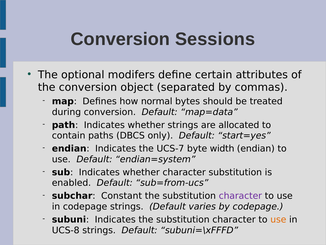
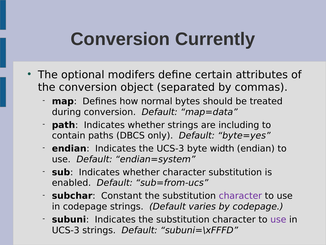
Sessions: Sessions -> Currently
allocated: allocated -> including
start=yes: start=yes -> byte=yes
the UCS-7: UCS-7 -> UCS-3
use at (278, 219) colour: orange -> purple
UCS-8 at (66, 230): UCS-8 -> UCS-3
